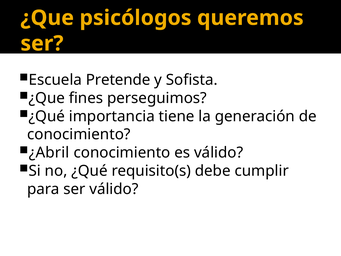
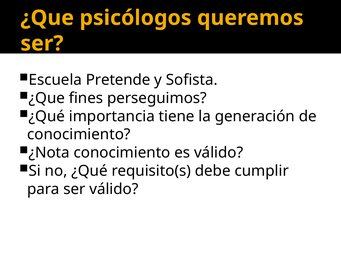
¿Abril: ¿Abril -> ¿Nota
